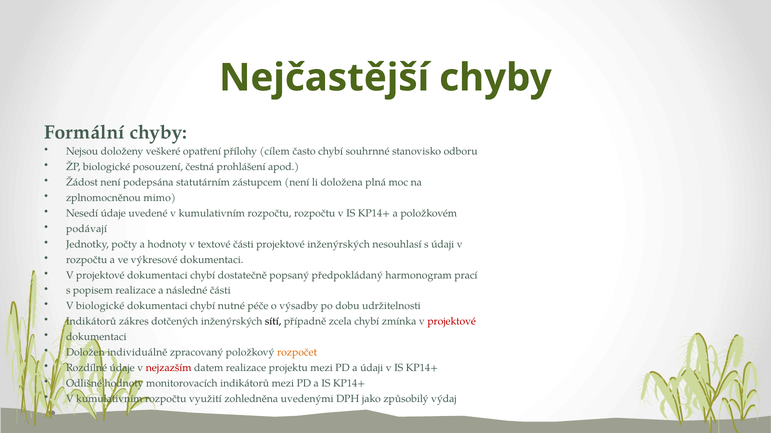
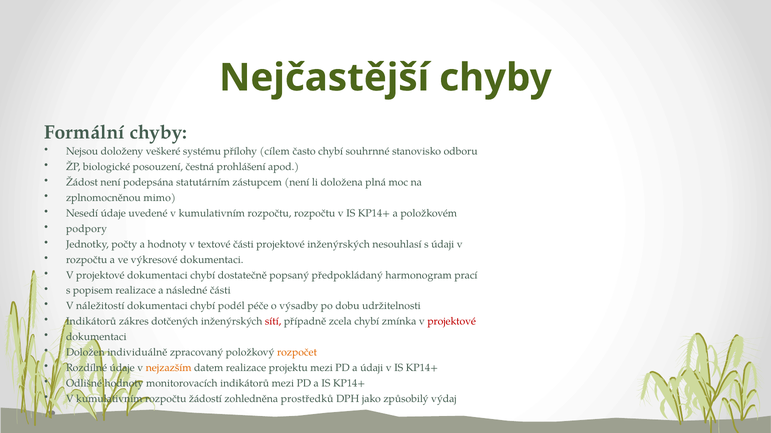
opatření: opatření -> systému
podávají: podávají -> podpory
V biologické: biologické -> náležitostí
nutné: nutné -> podél
sítí colour: black -> red
nejzazším colour: red -> orange
využití: využití -> žádostí
uvedenými: uvedenými -> prostředků
